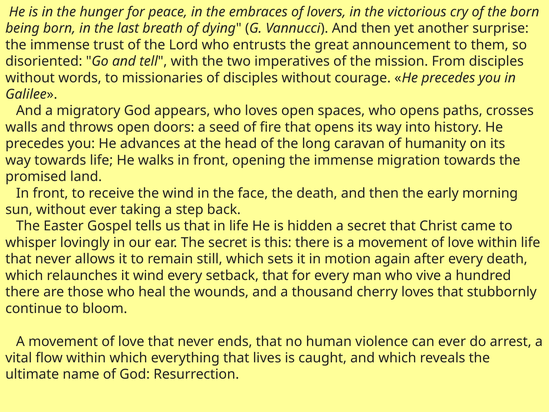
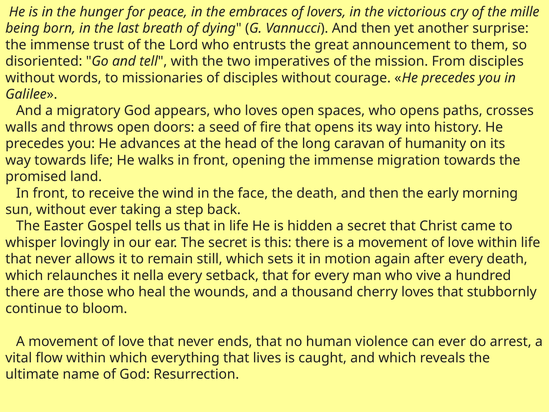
the born: born -> mille
it wind: wind -> nella
